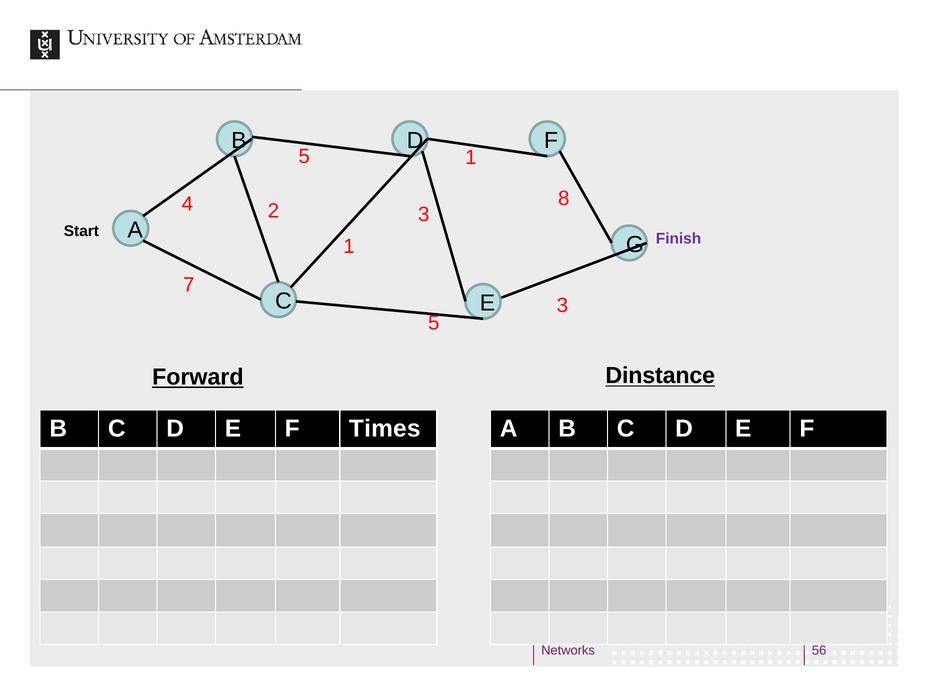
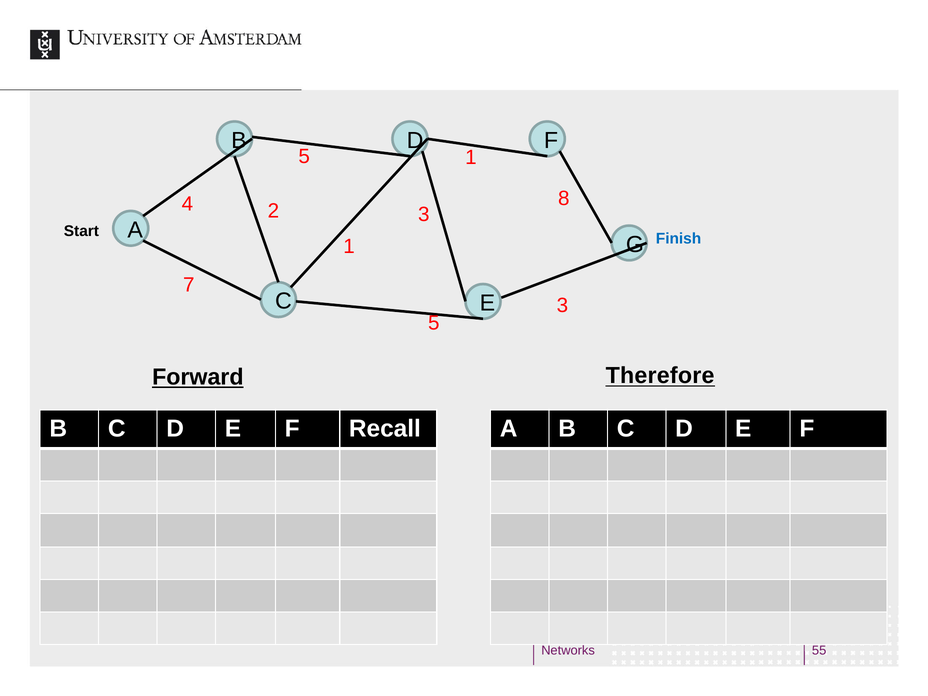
Finish colour: purple -> blue
Dinstance: Dinstance -> Therefore
Times: Times -> Recall
56: 56 -> 55
